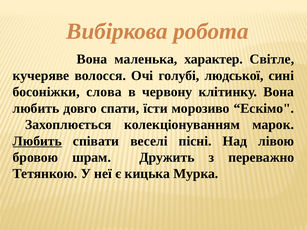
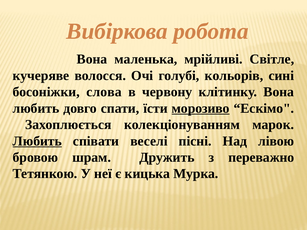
характер: характер -> мрійливі
людської: людської -> кольорів
морозиво underline: none -> present
